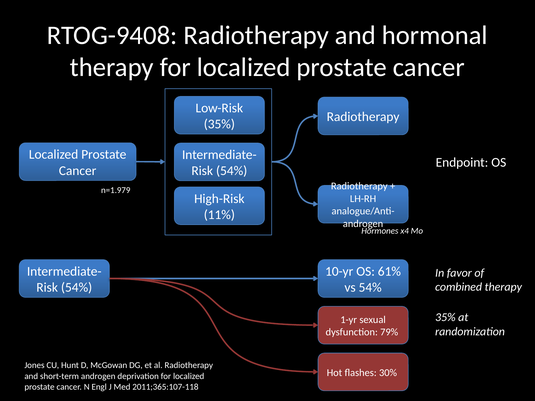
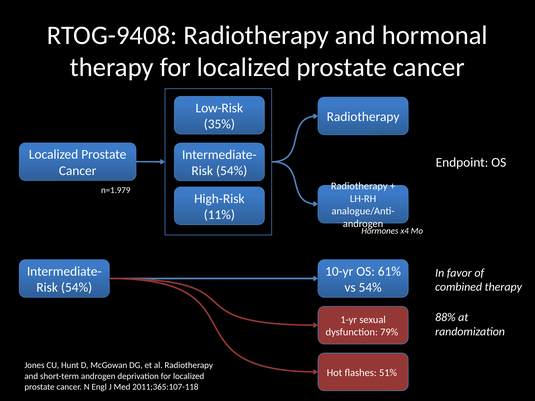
35% at (445, 318): 35% -> 88%
30%: 30% -> 51%
